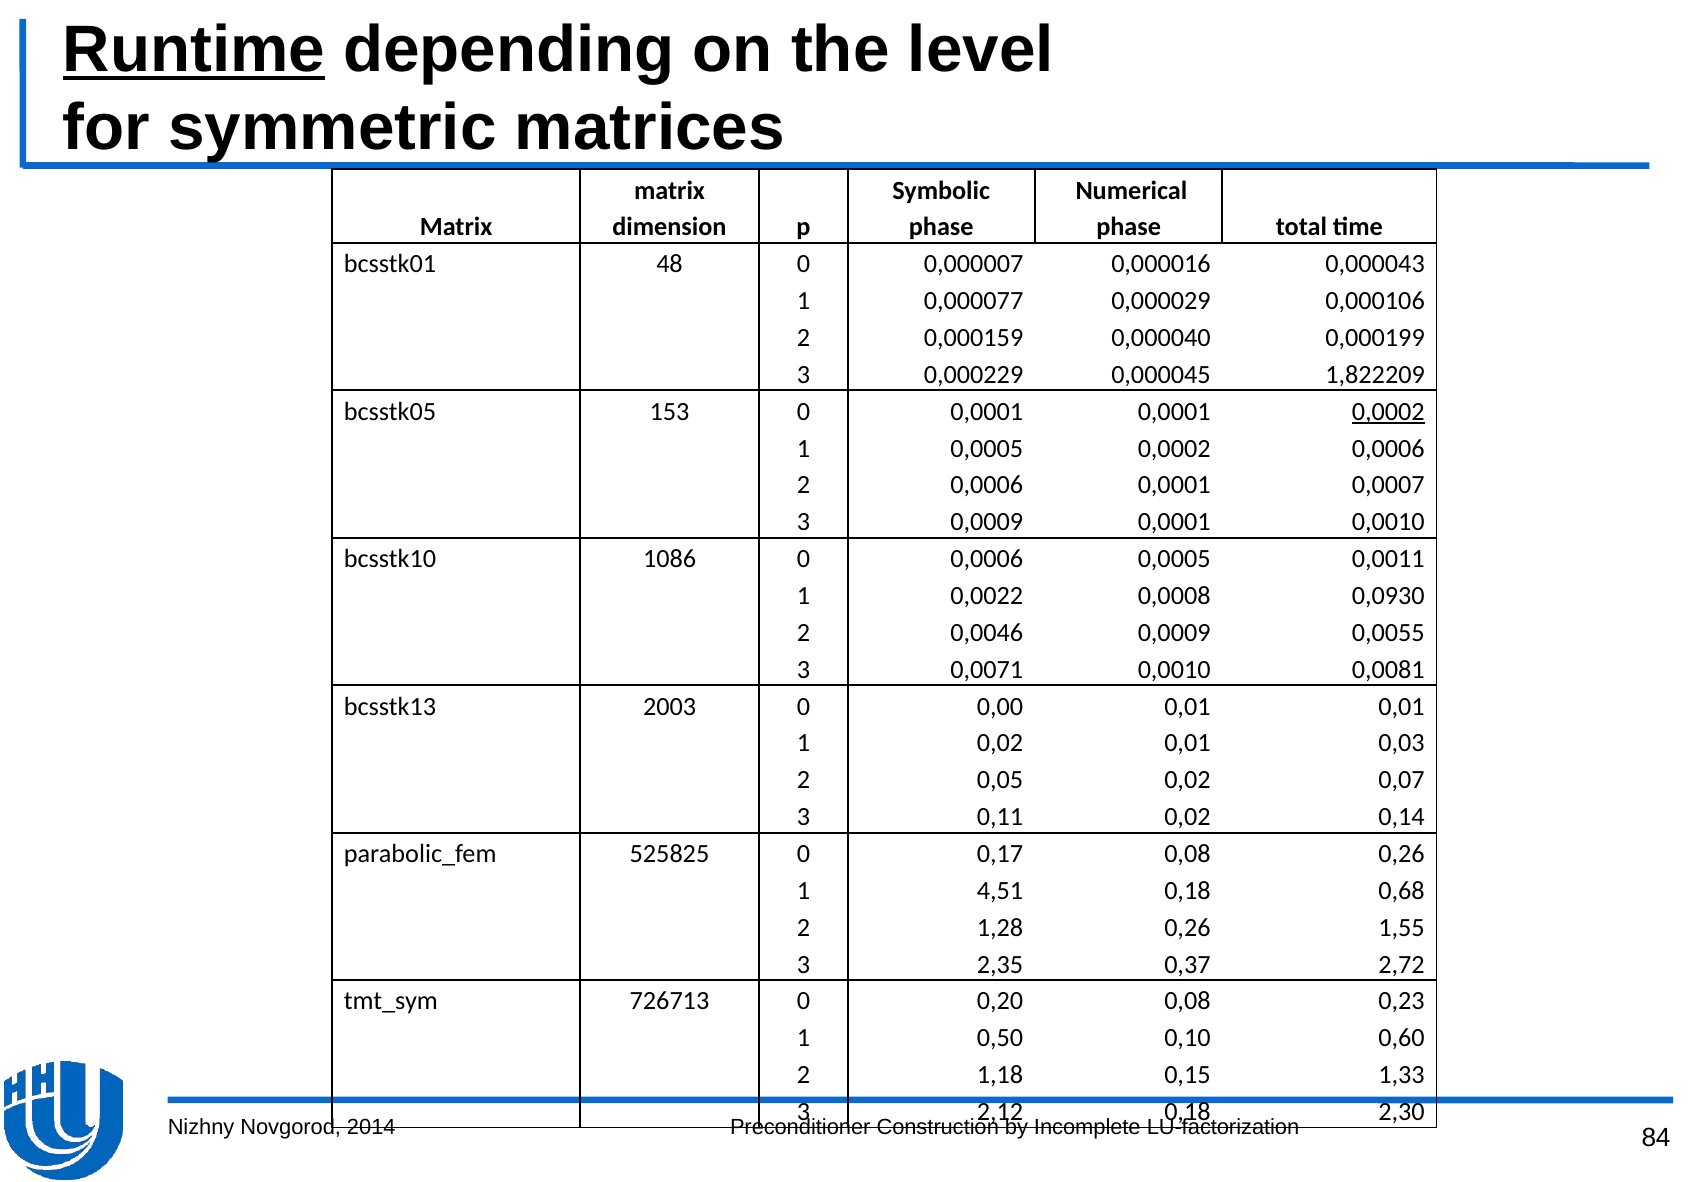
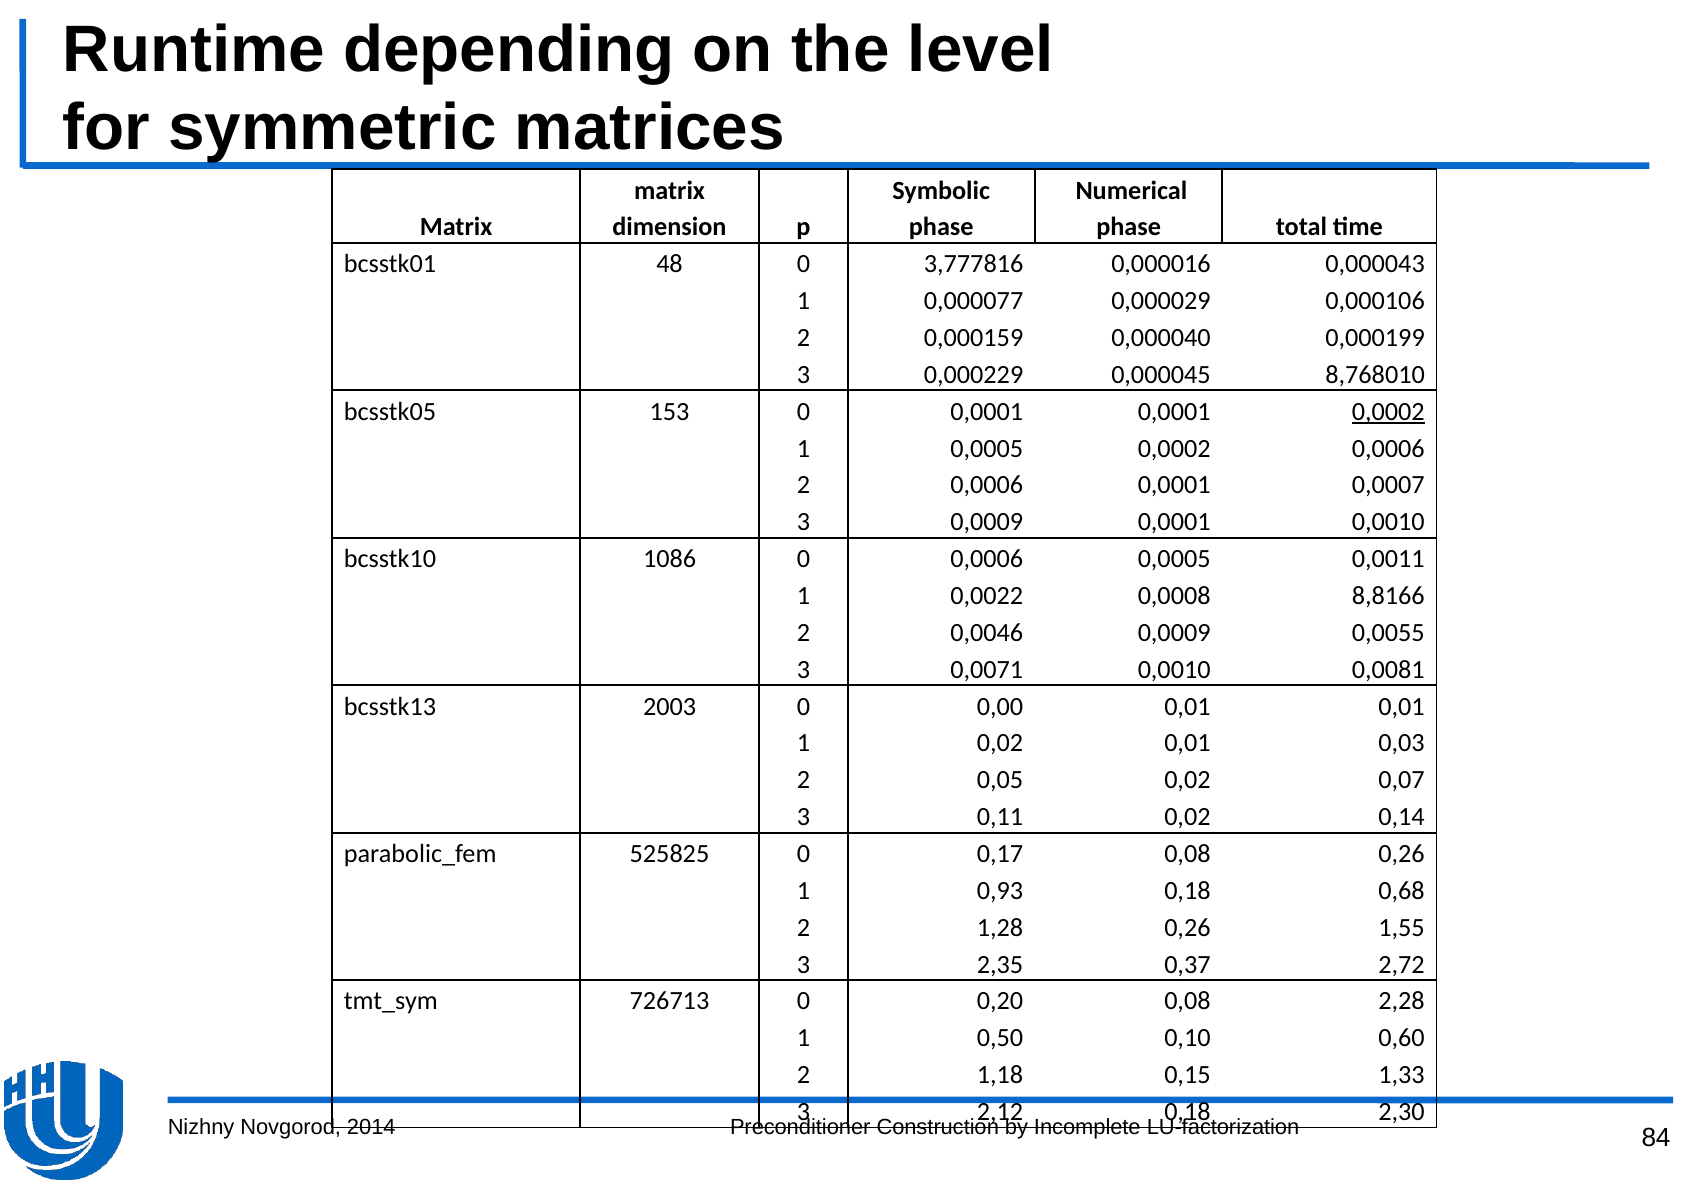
Runtime underline: present -> none
0,000007: 0,000007 -> 3,777816
1,822209: 1,822209 -> 8,768010
0,0930: 0,0930 -> 8,8166
4,51: 4,51 -> 0,93
0,23: 0,23 -> 2,28
